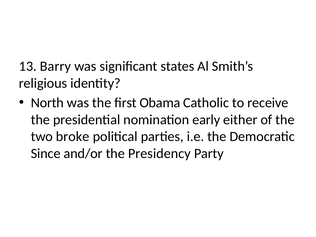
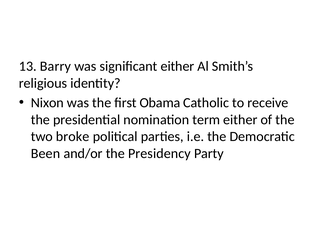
significant states: states -> either
North: North -> Nixon
early: early -> term
Since: Since -> Been
